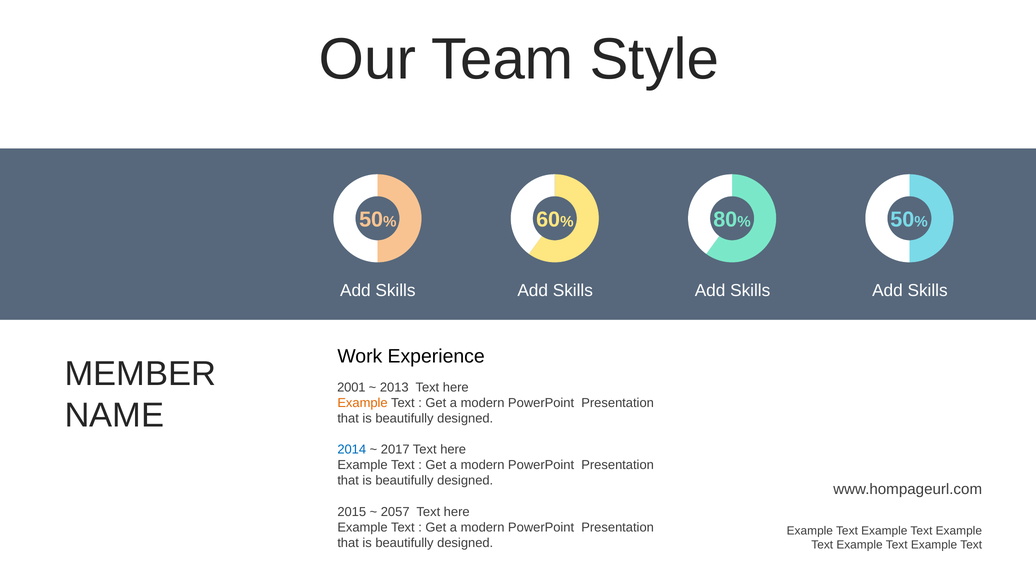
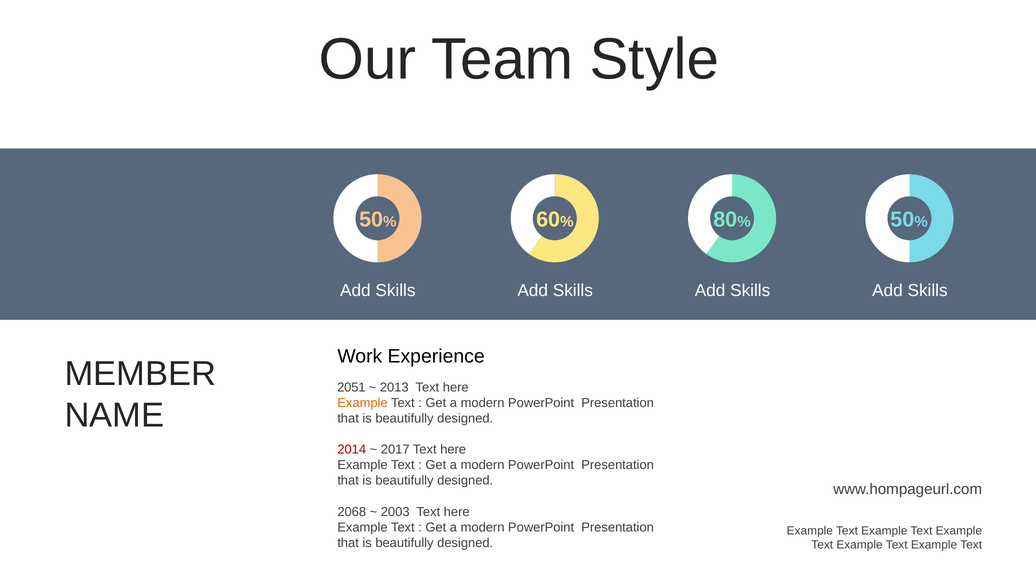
2001: 2001 -> 2051
2014 colour: blue -> red
2015: 2015 -> 2068
2057: 2057 -> 2003
